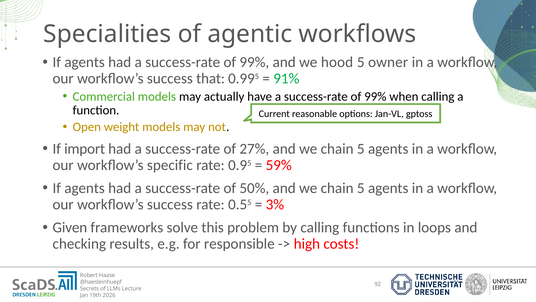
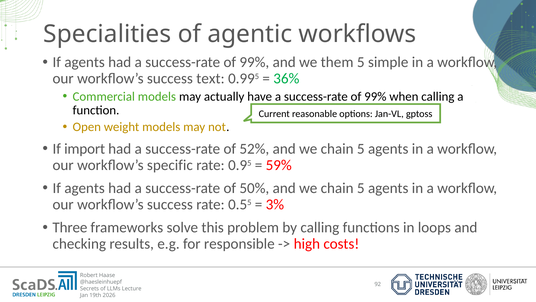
hood: hood -> them
owner: owner -> simple
that: that -> text
91%: 91% -> 36%
27%: 27% -> 52%
Given: Given -> Three
